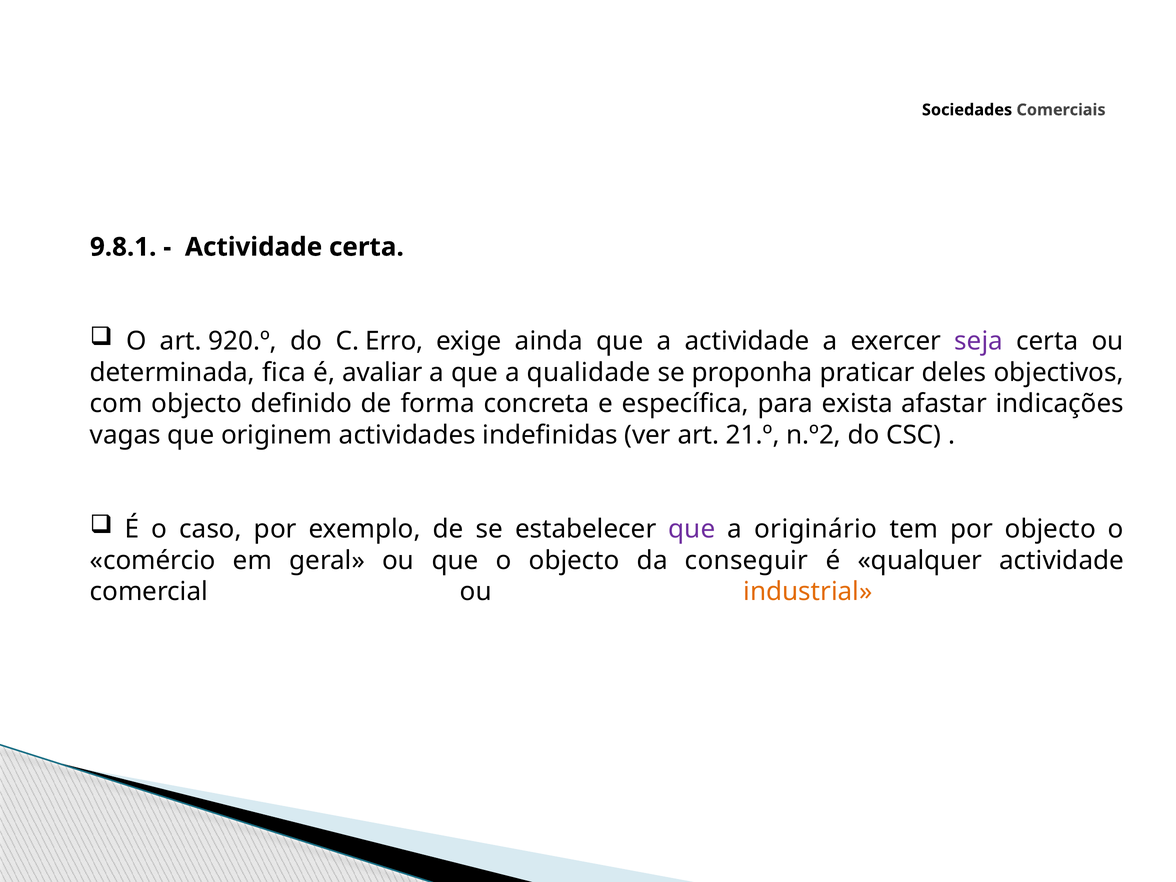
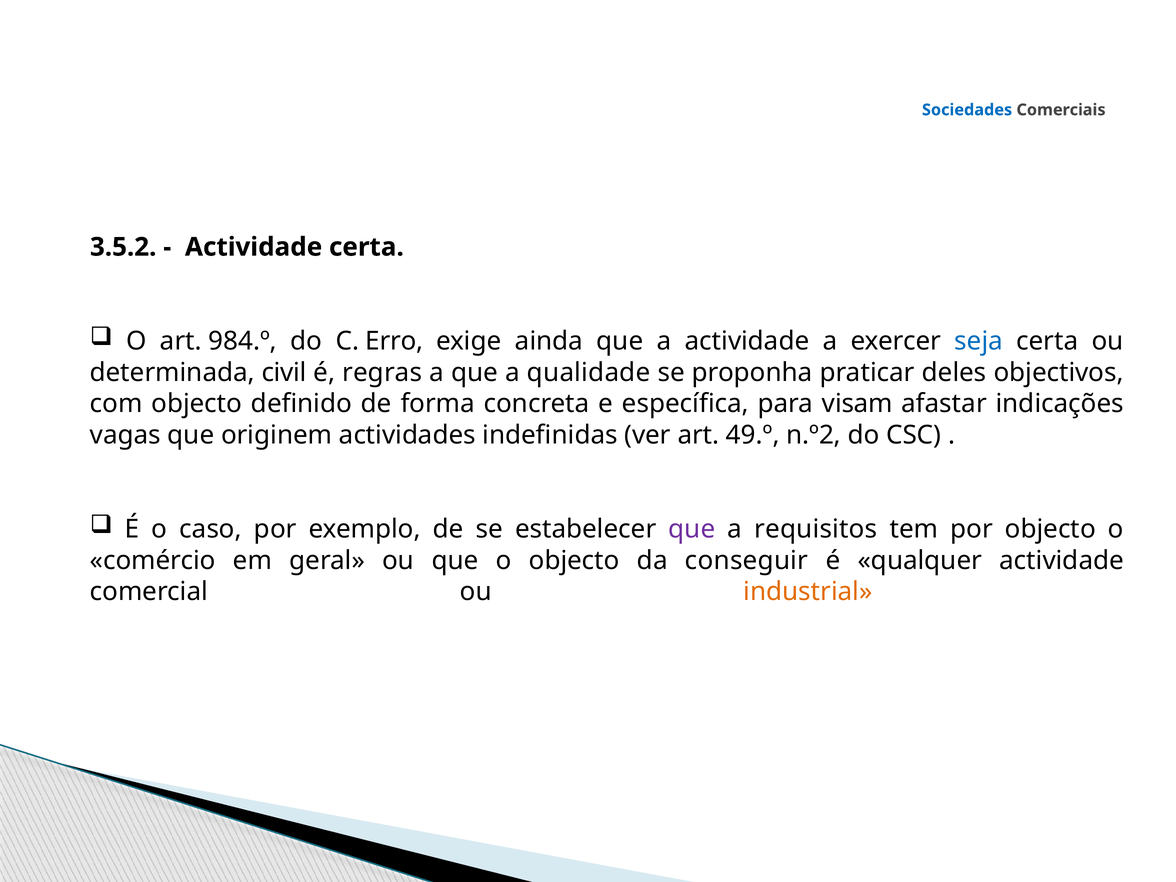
Sociedades colour: black -> blue
9.8.1: 9.8.1 -> 3.5.2
920.º: 920.º -> 984.º
seja colour: purple -> blue
fica: fica -> civil
avaliar: avaliar -> regras
exista: exista -> visam
21.º: 21.º -> 49.º
originário: originário -> requisitos
